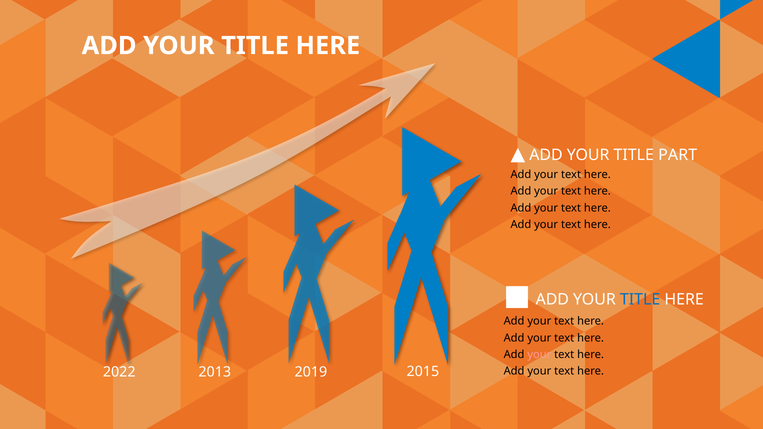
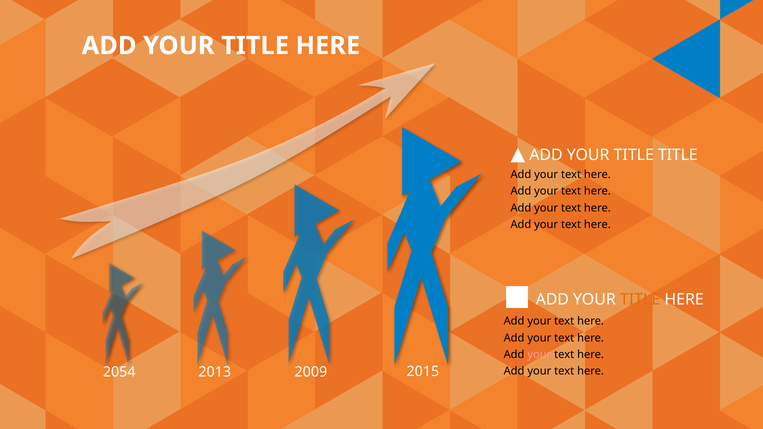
TITLE PART: PART -> TITLE
TITLE at (640, 300) colour: blue -> orange
2022: 2022 -> 2054
2019: 2019 -> 2009
